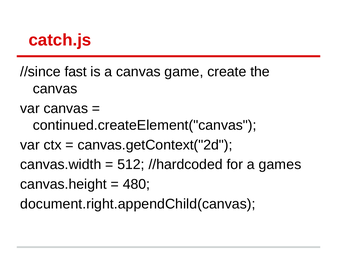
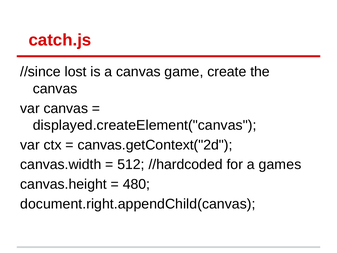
fast: fast -> lost
continued.createElement("canvas: continued.createElement("canvas -> displayed.createElement("canvas
